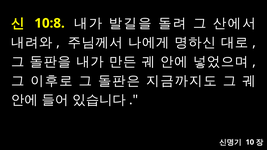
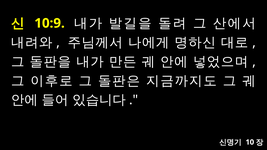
10:8: 10:8 -> 10:9
